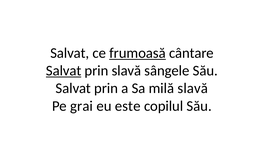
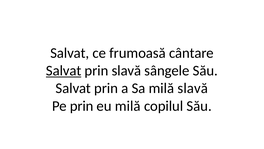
frumoasă underline: present -> none
Pe grai: grai -> prin
eu este: este -> milă
